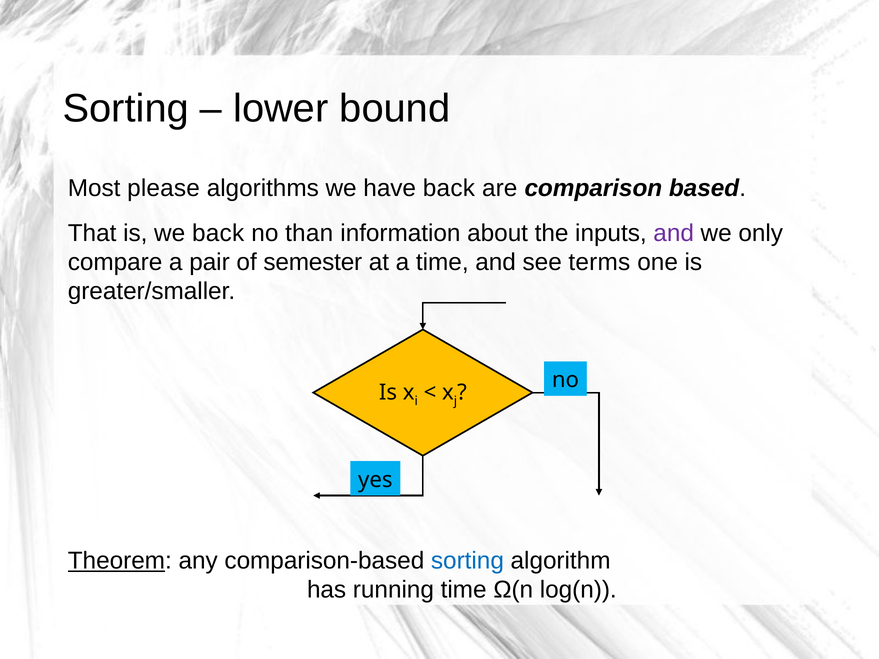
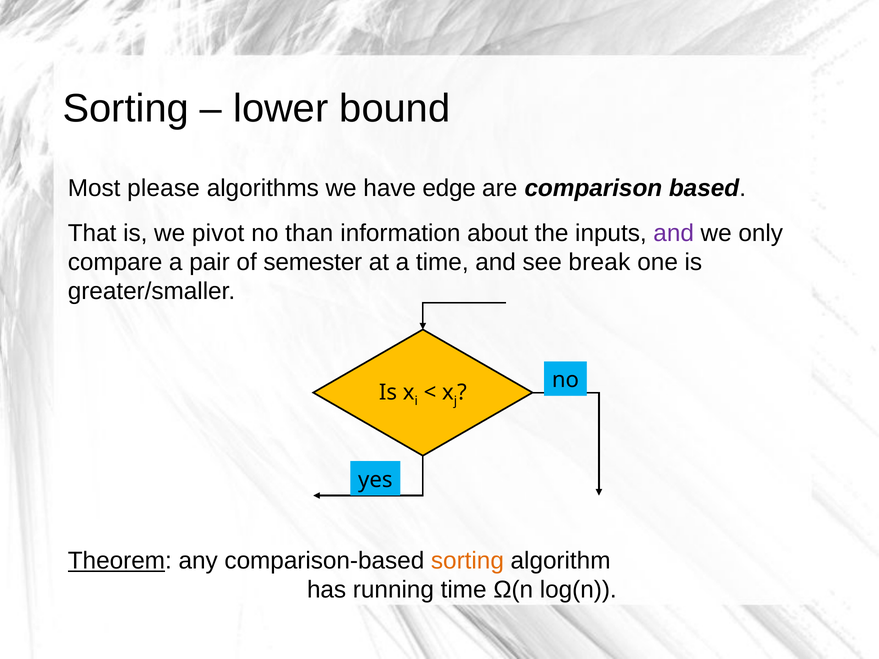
have back: back -> edge
we back: back -> pivot
terms: terms -> break
sorting at (467, 561) colour: blue -> orange
